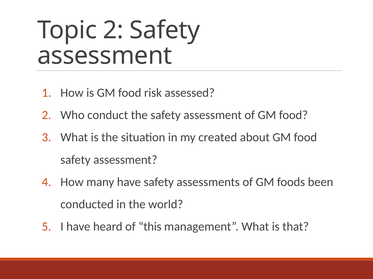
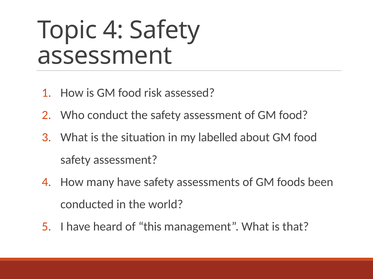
Topic 2: 2 -> 4
created: created -> labelled
